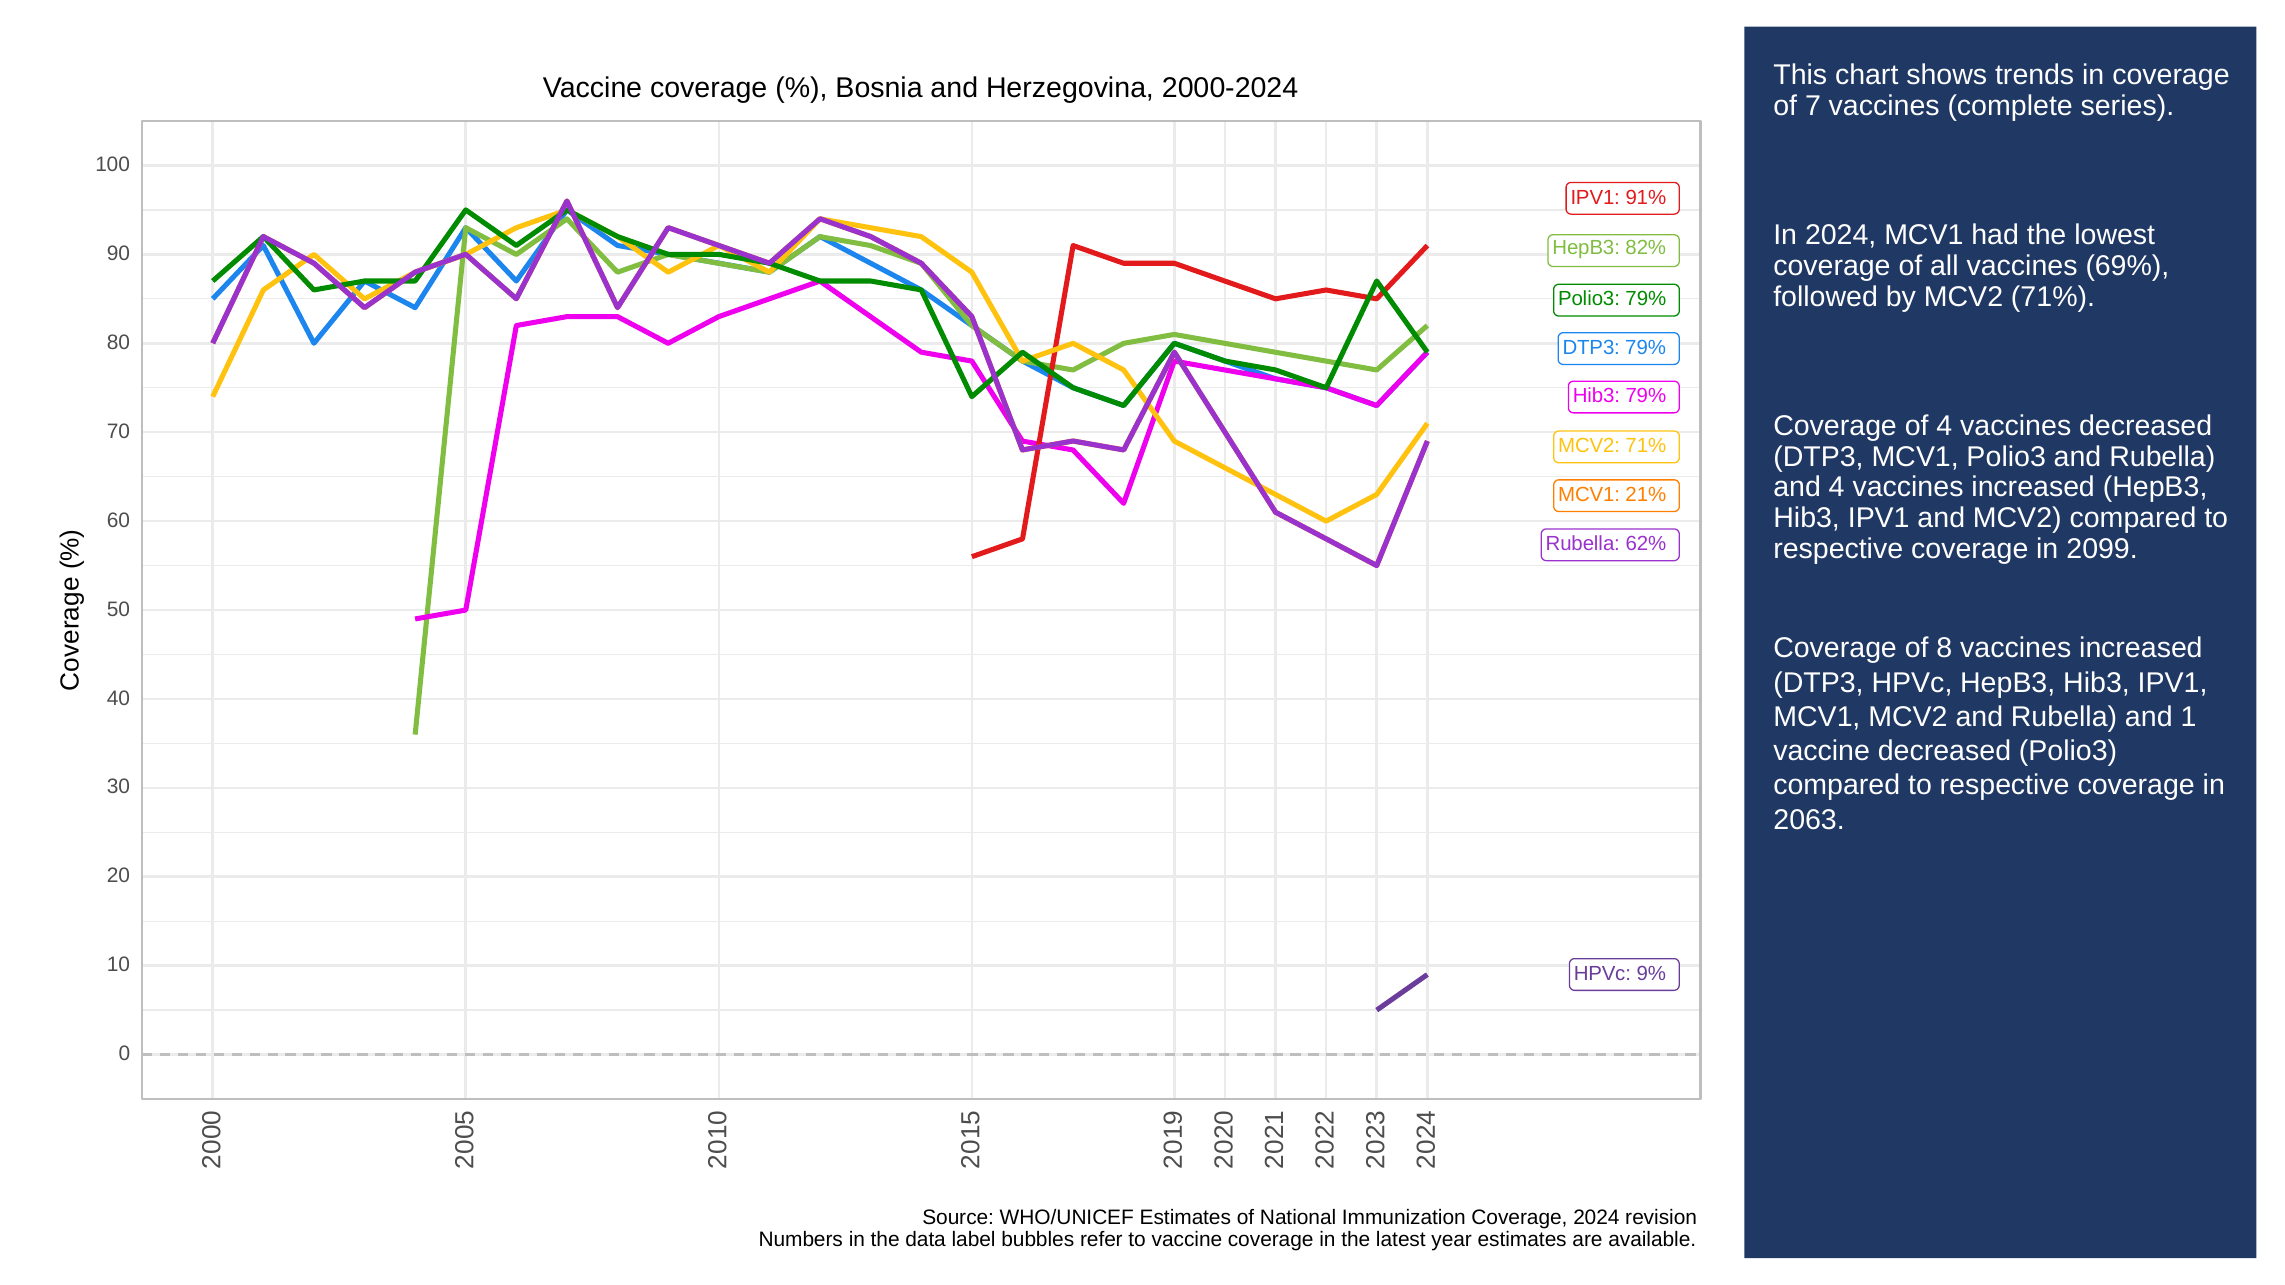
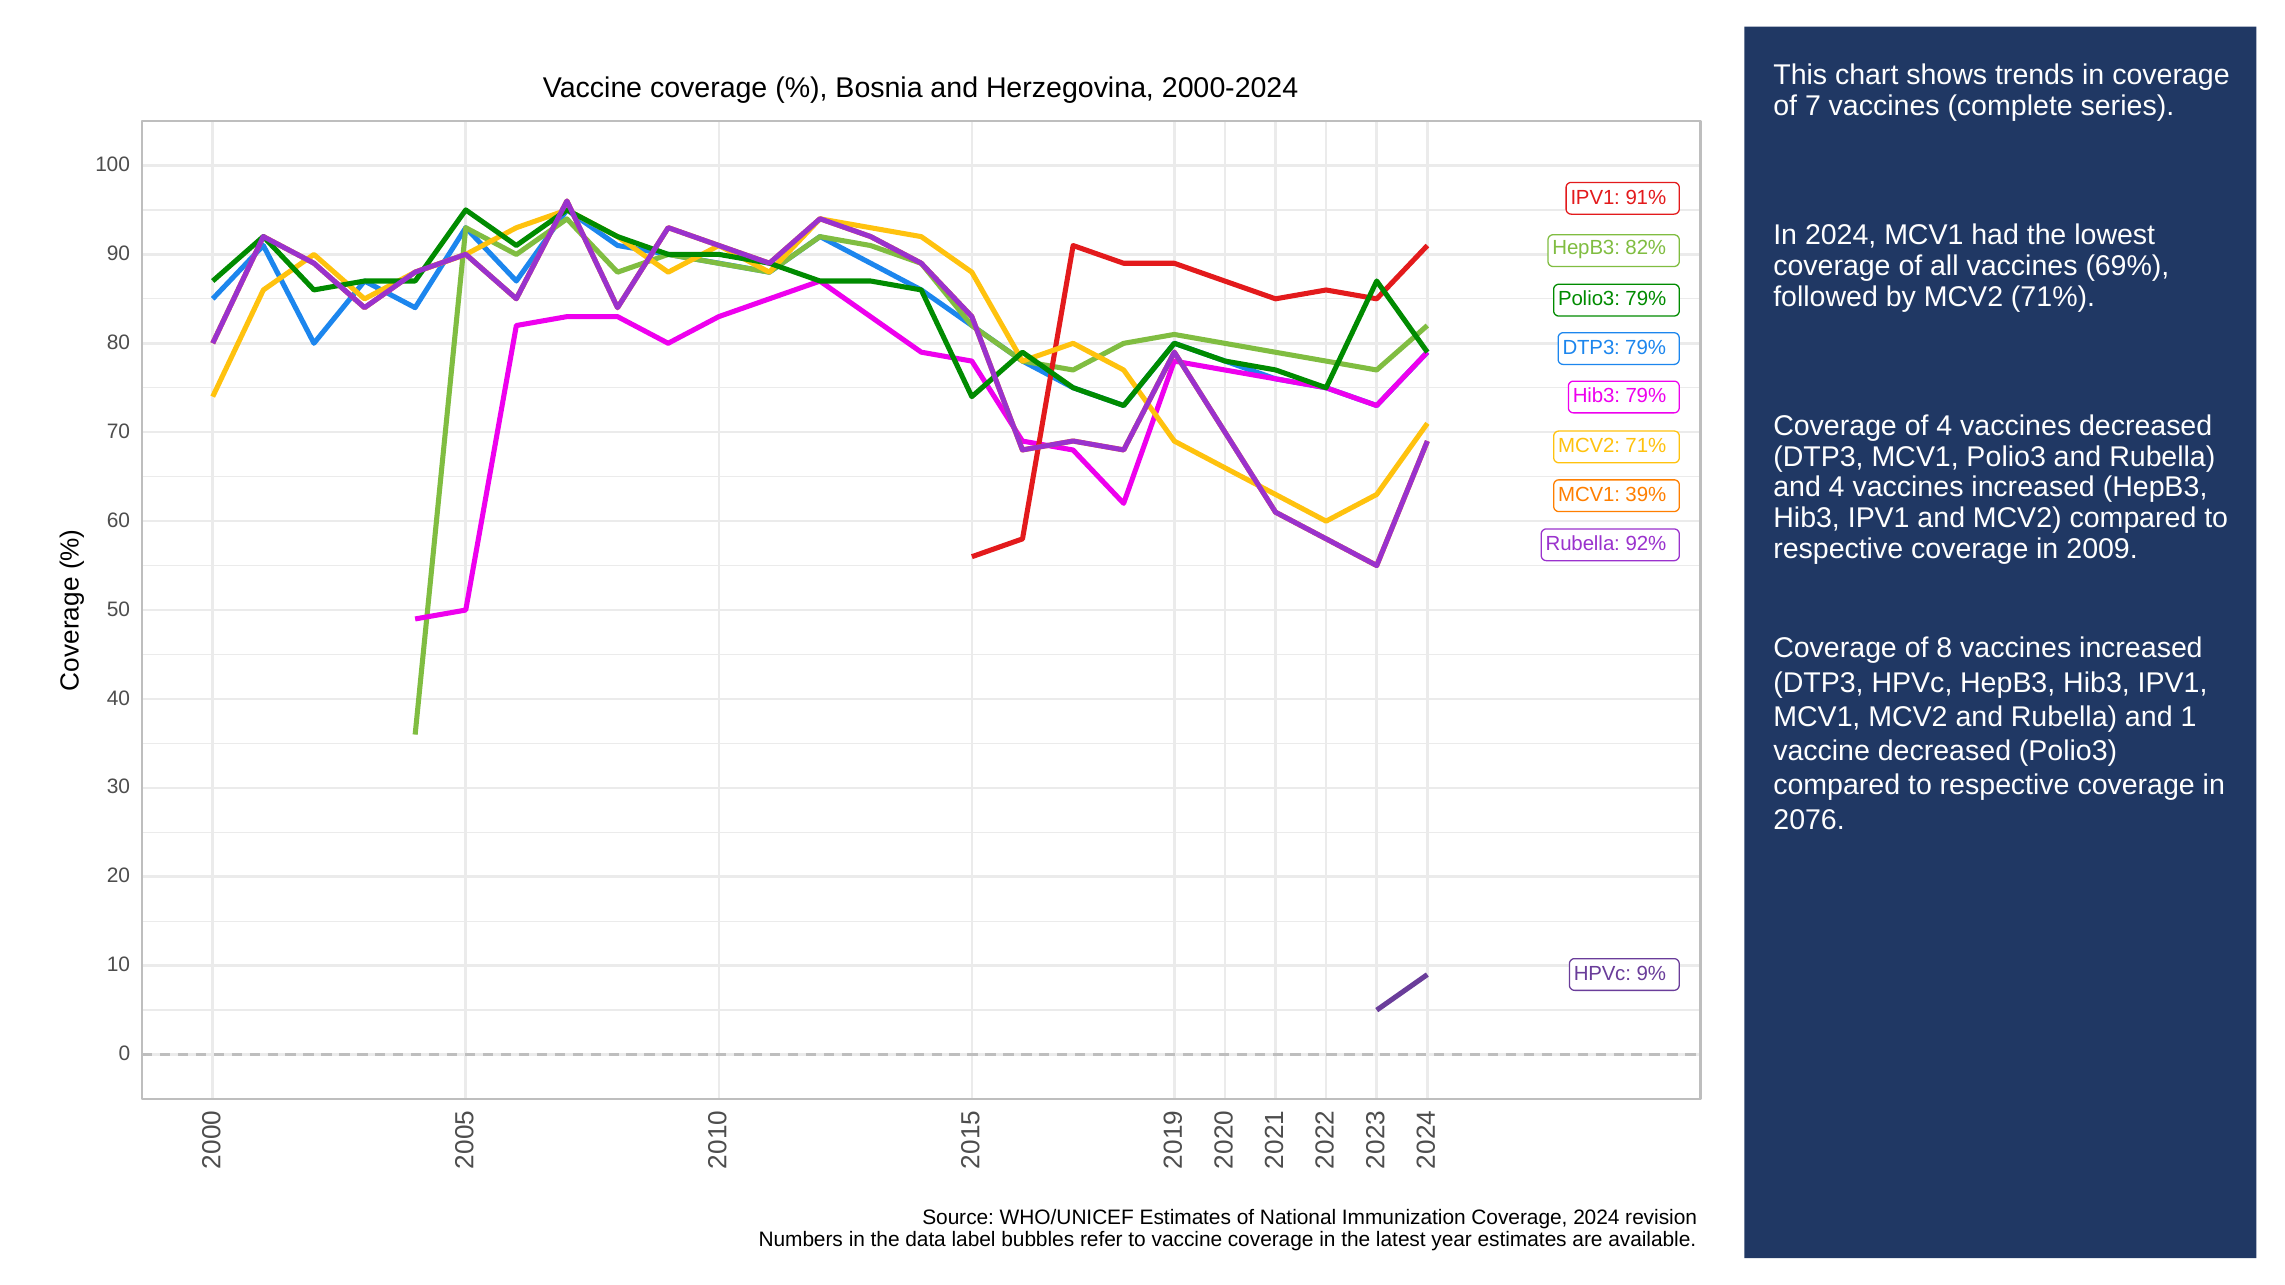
21%: 21% -> 39%
62%: 62% -> 92%
2099: 2099 -> 2009
2063: 2063 -> 2076
